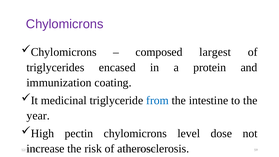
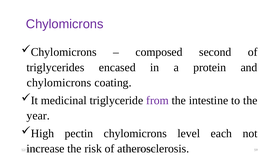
largest: largest -> second
immunization at (59, 83): immunization -> chylomicrons
from colour: blue -> purple
dose: dose -> each
